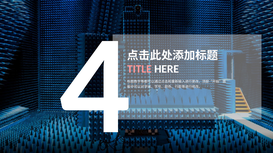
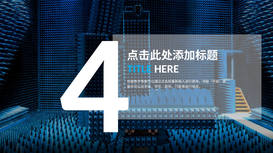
TITLE colour: pink -> light blue
